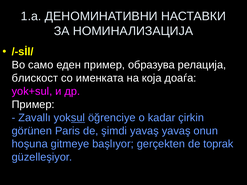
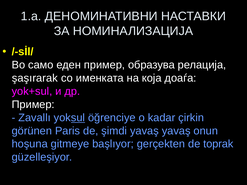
блискост: блискост -> şaşırarak
